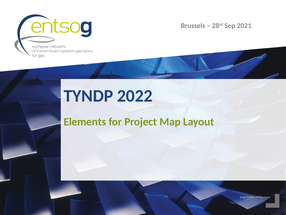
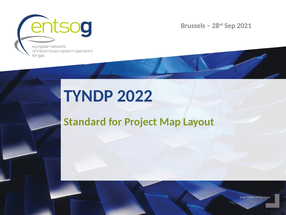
Elements: Elements -> Standard
